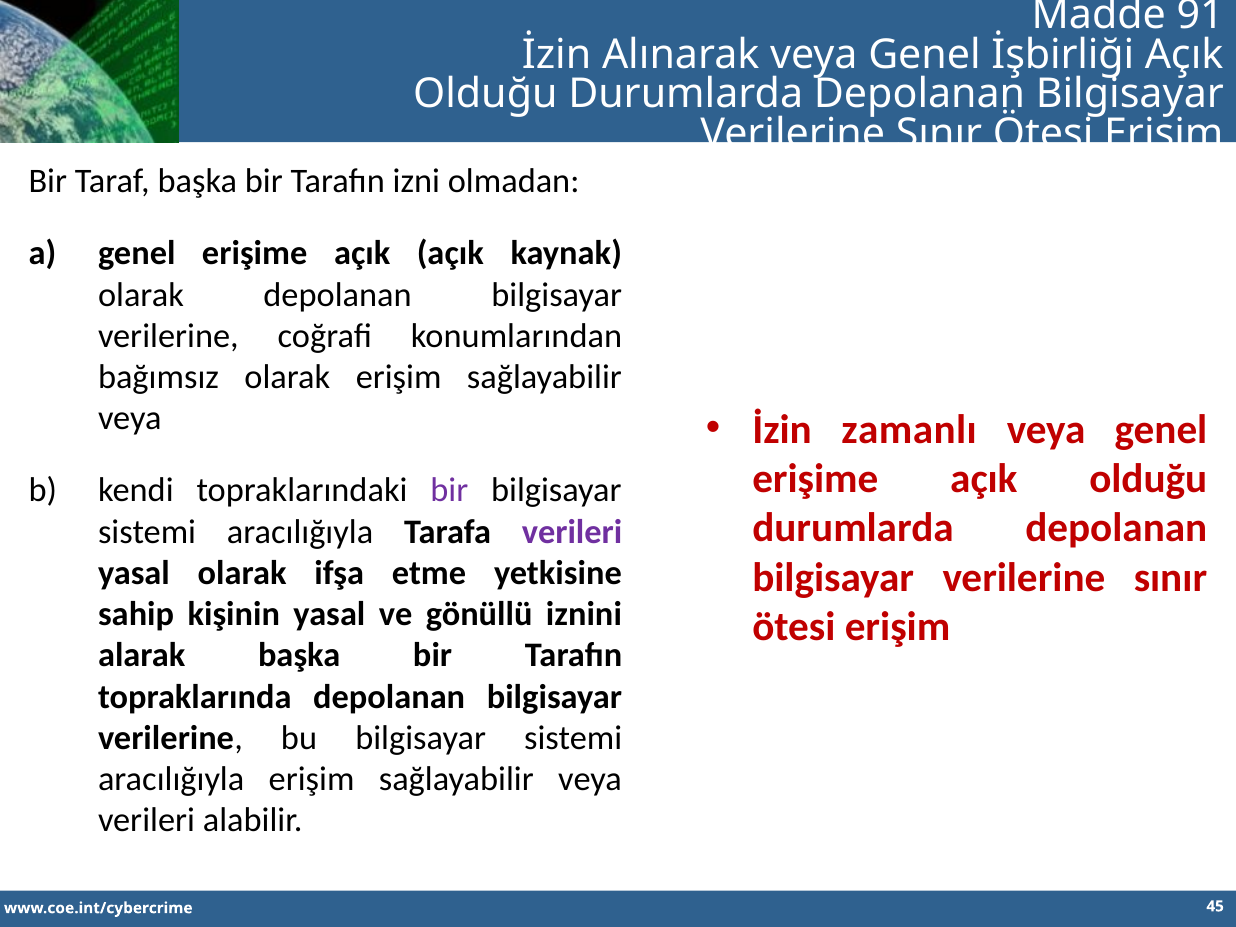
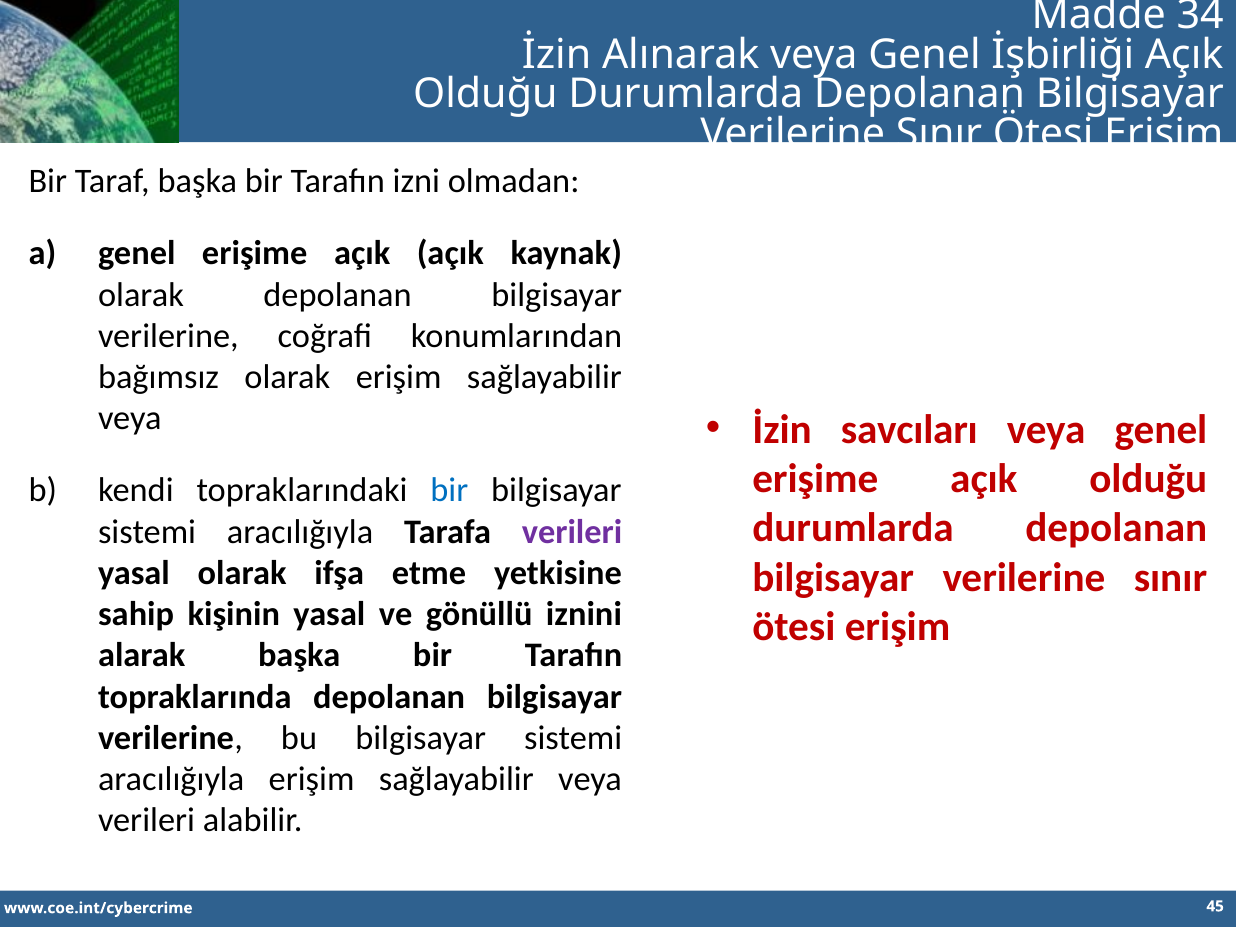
91: 91 -> 34
zamanlı: zamanlı -> savcıları
bir at (449, 491) colour: purple -> blue
